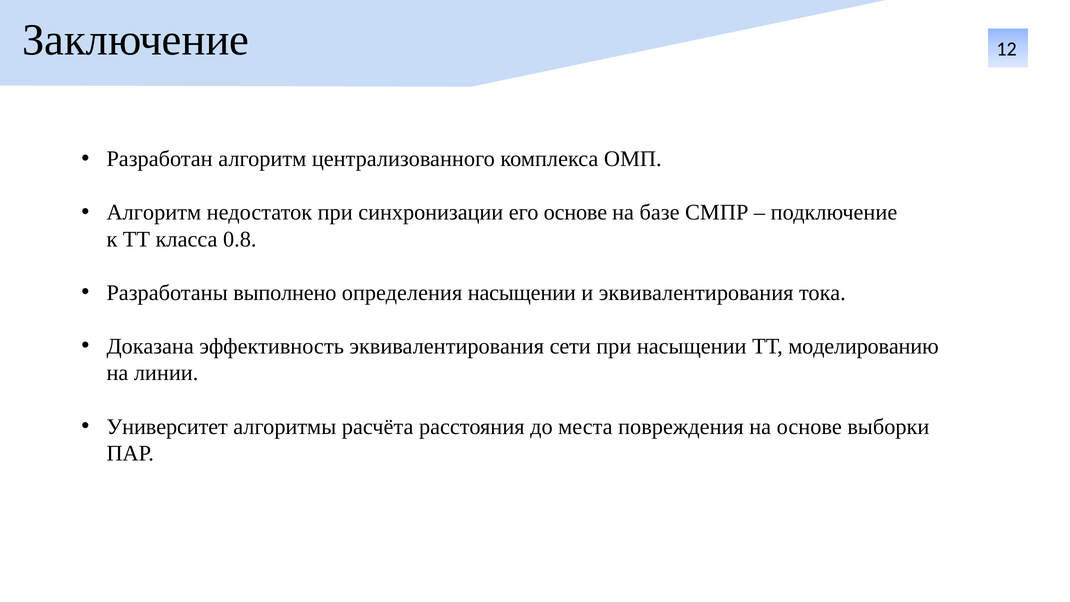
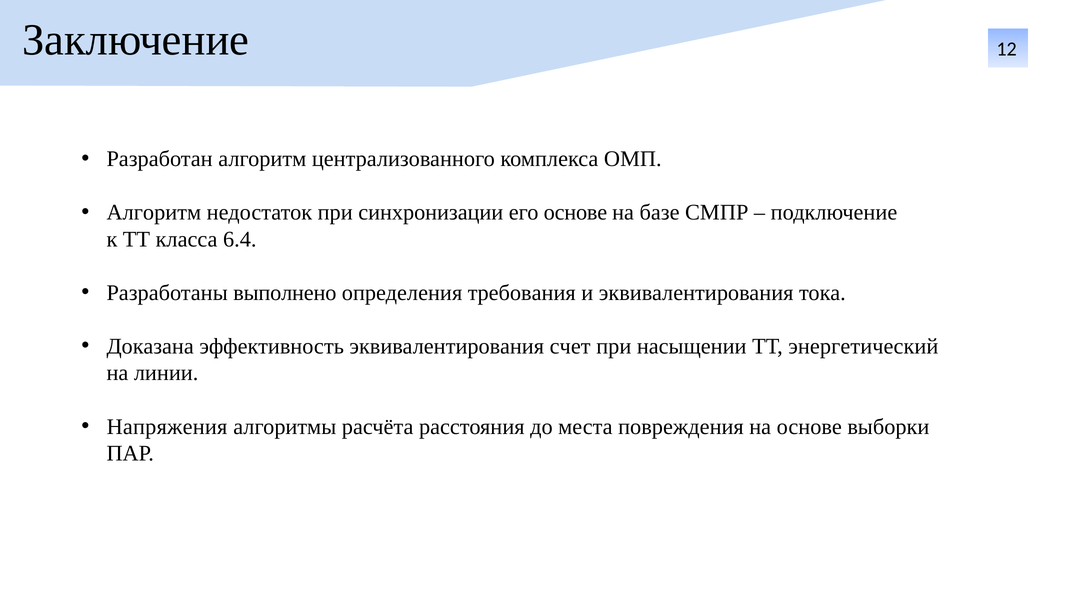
0.8: 0.8 -> 6.4
определения насыщении: насыщении -> требования
сети: сети -> счет
моделированию: моделированию -> энергетический
Университет: Университет -> Напряжения
